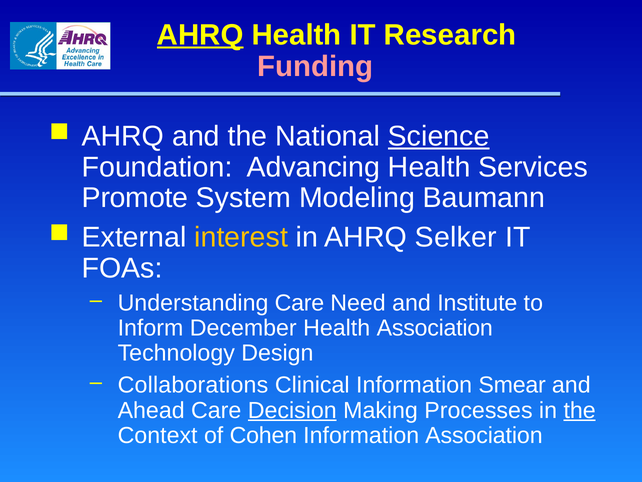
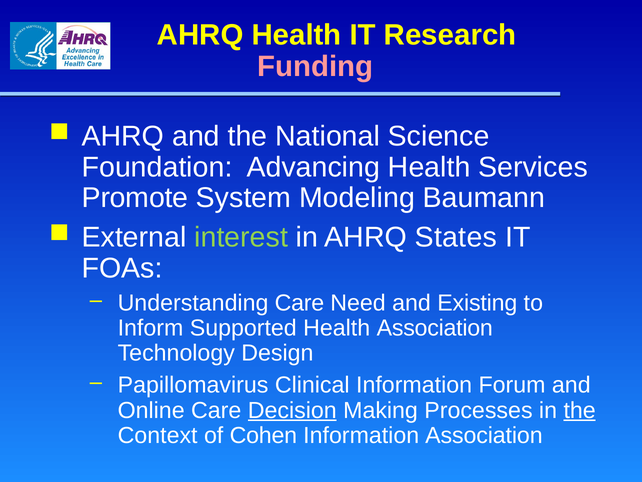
AHRQ at (200, 35) underline: present -> none
Science underline: present -> none
interest colour: yellow -> light green
Selker: Selker -> States
Institute: Institute -> Existing
December: December -> Supported
Collaborations: Collaborations -> Papillomavirus
Smear: Smear -> Forum
Ahead: Ahead -> Online
